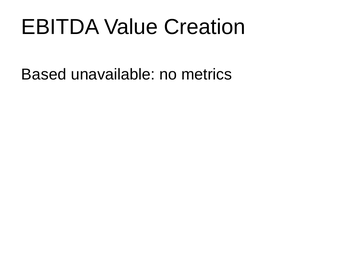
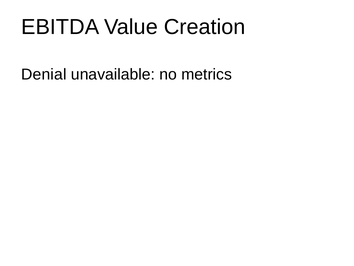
Based: Based -> Denial
